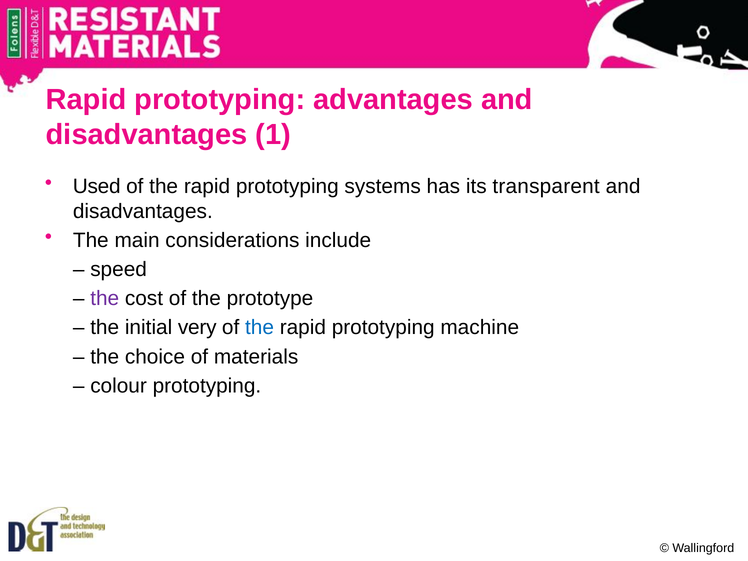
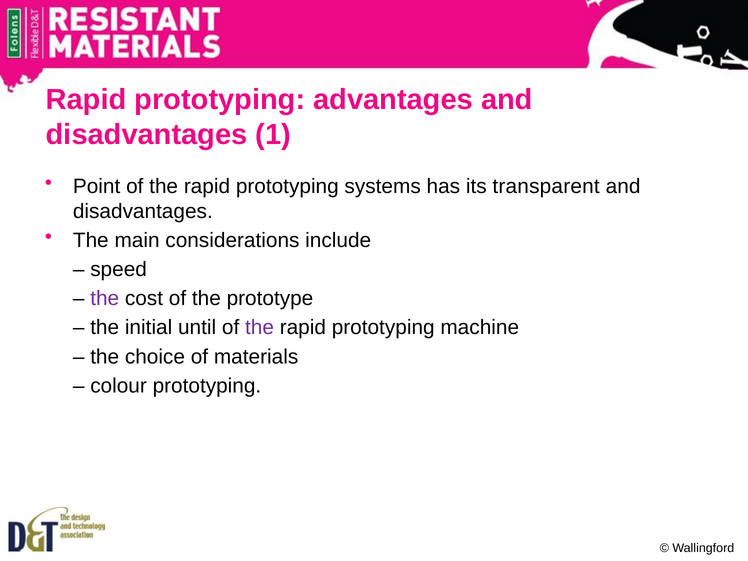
Used: Used -> Point
very: very -> until
the at (260, 328) colour: blue -> purple
